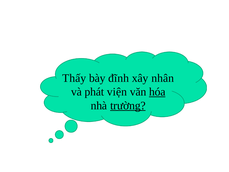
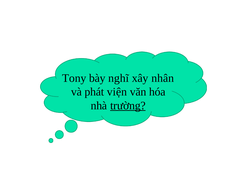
Thấy: Thấy -> Tony
đĩnh: đĩnh -> nghĩ
hóa underline: present -> none
